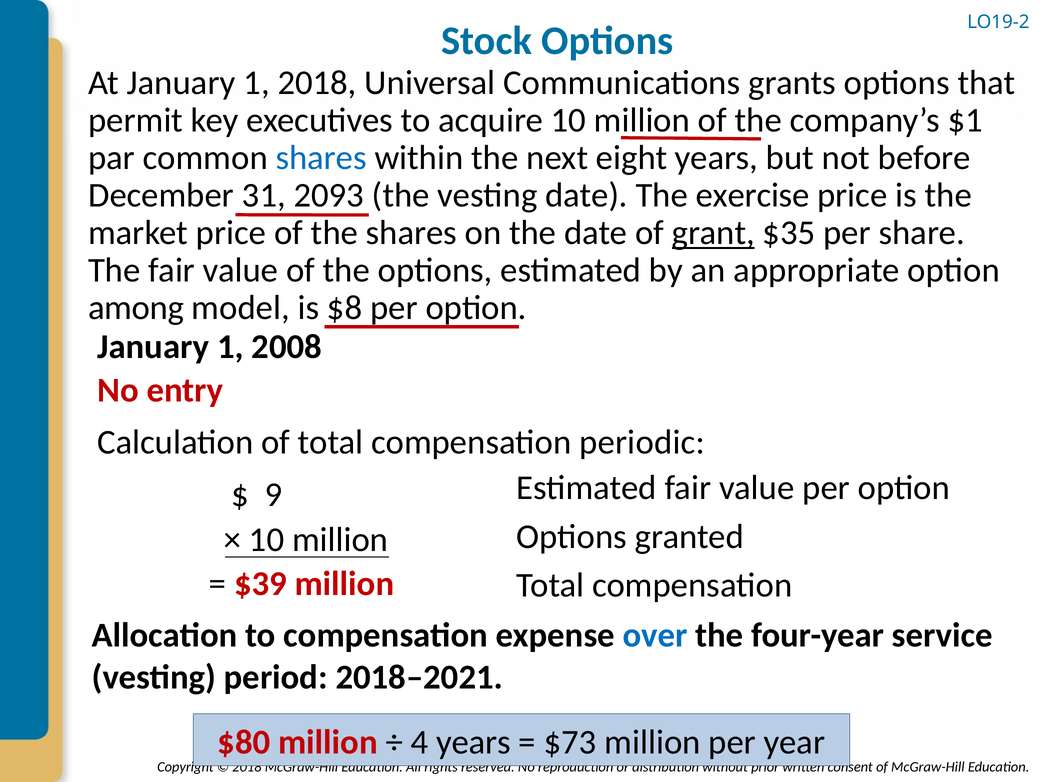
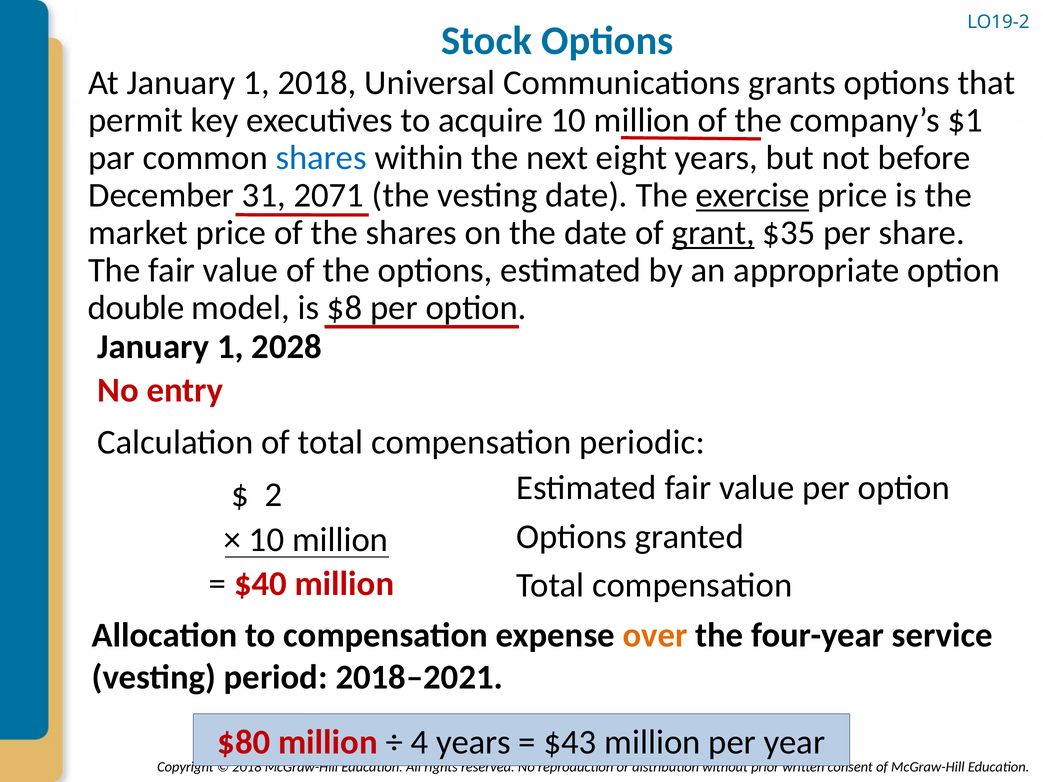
2093: 2093 -> 2071
exercise underline: none -> present
among: among -> double
2008: 2008 -> 2028
9: 9 -> 2
$39: $39 -> $40
over colour: blue -> orange
$73: $73 -> $43
